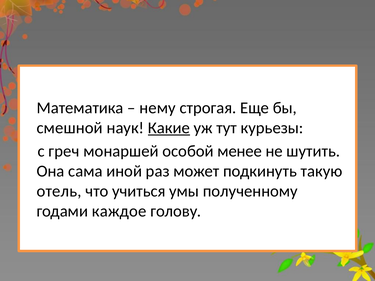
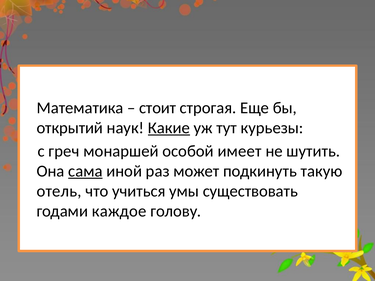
нему: нему -> стоит
смешной: смешной -> открытий
менее: менее -> имеет
сама underline: none -> present
полученному: полученному -> существовать
